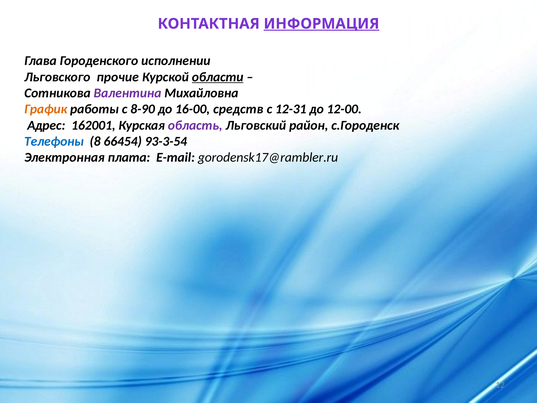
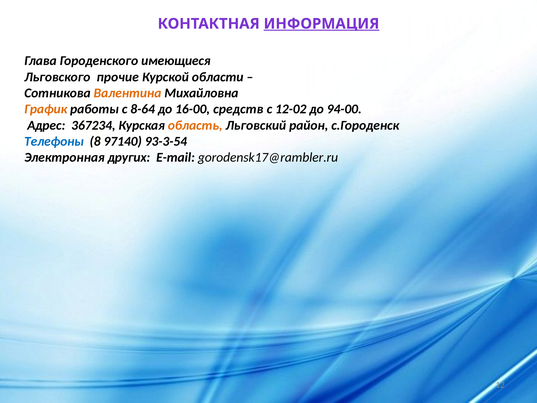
исполнении: исполнении -> имеющиеся
области underline: present -> none
Валентина colour: purple -> orange
8-90: 8-90 -> 8-64
12-31: 12-31 -> 12-02
12-00: 12-00 -> 94-00
162001: 162001 -> 367234
область colour: purple -> orange
66454: 66454 -> 97140
плата: плата -> других
